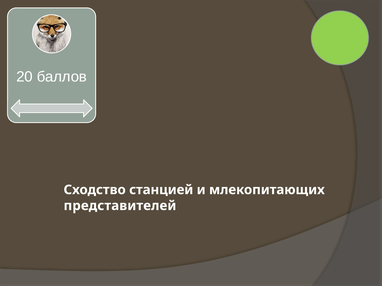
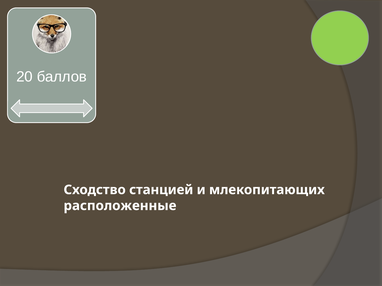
представителей: представителей -> расположенные
